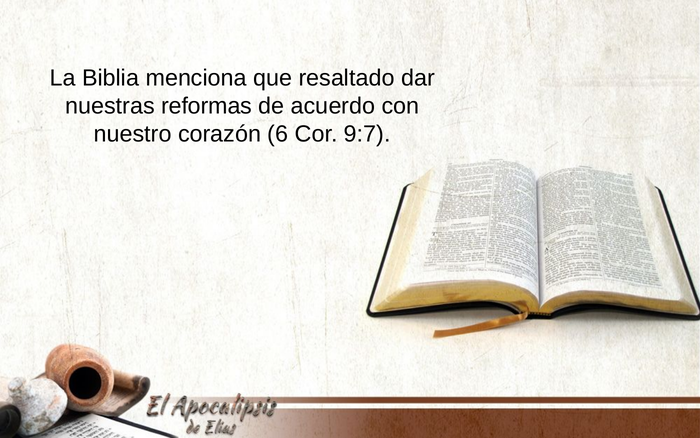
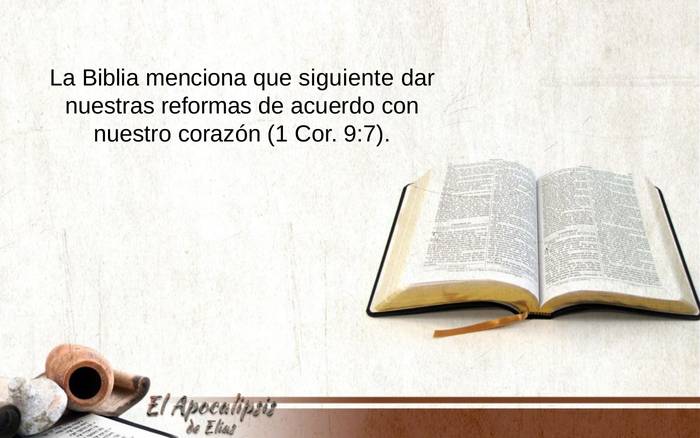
resaltado: resaltado -> siguiente
6: 6 -> 1
